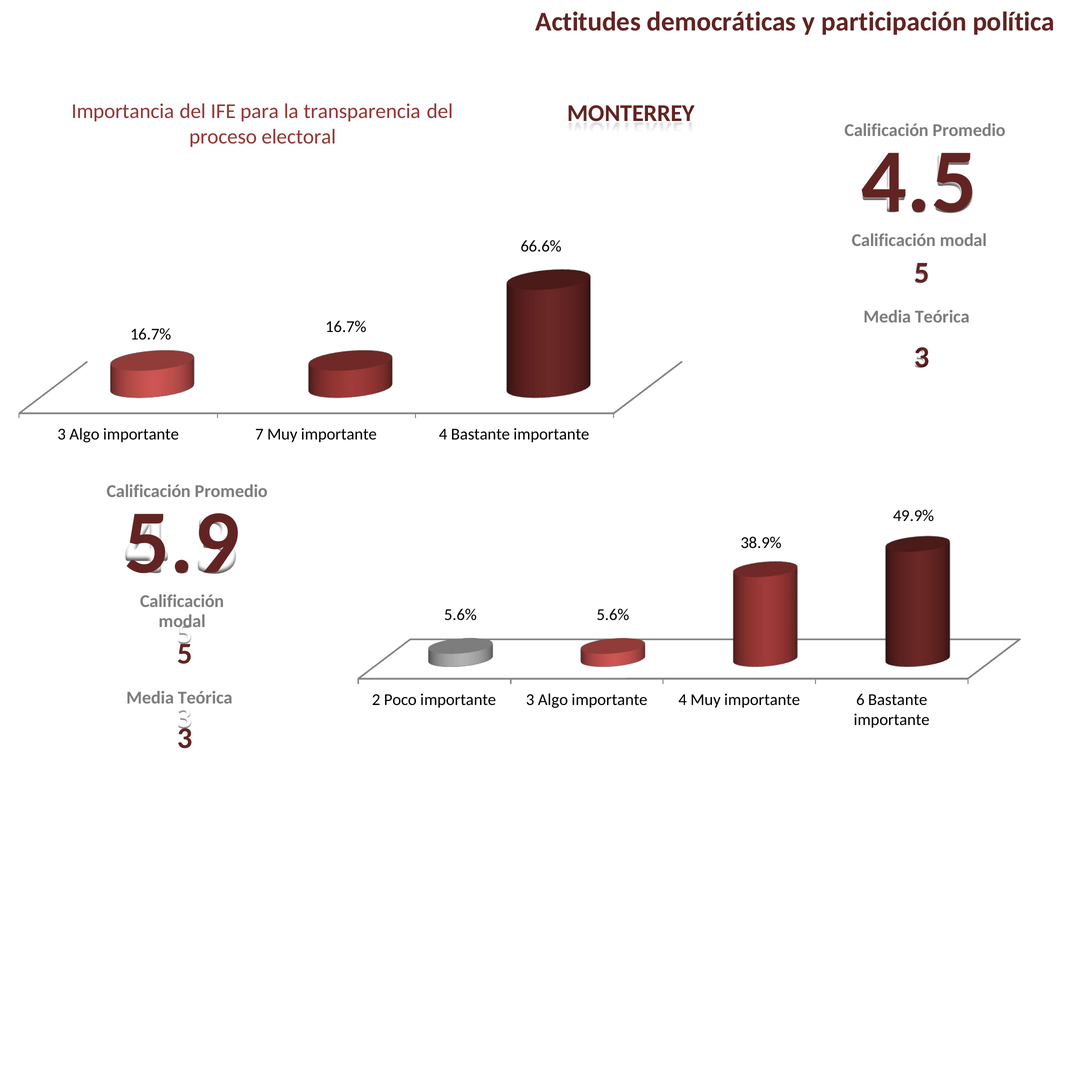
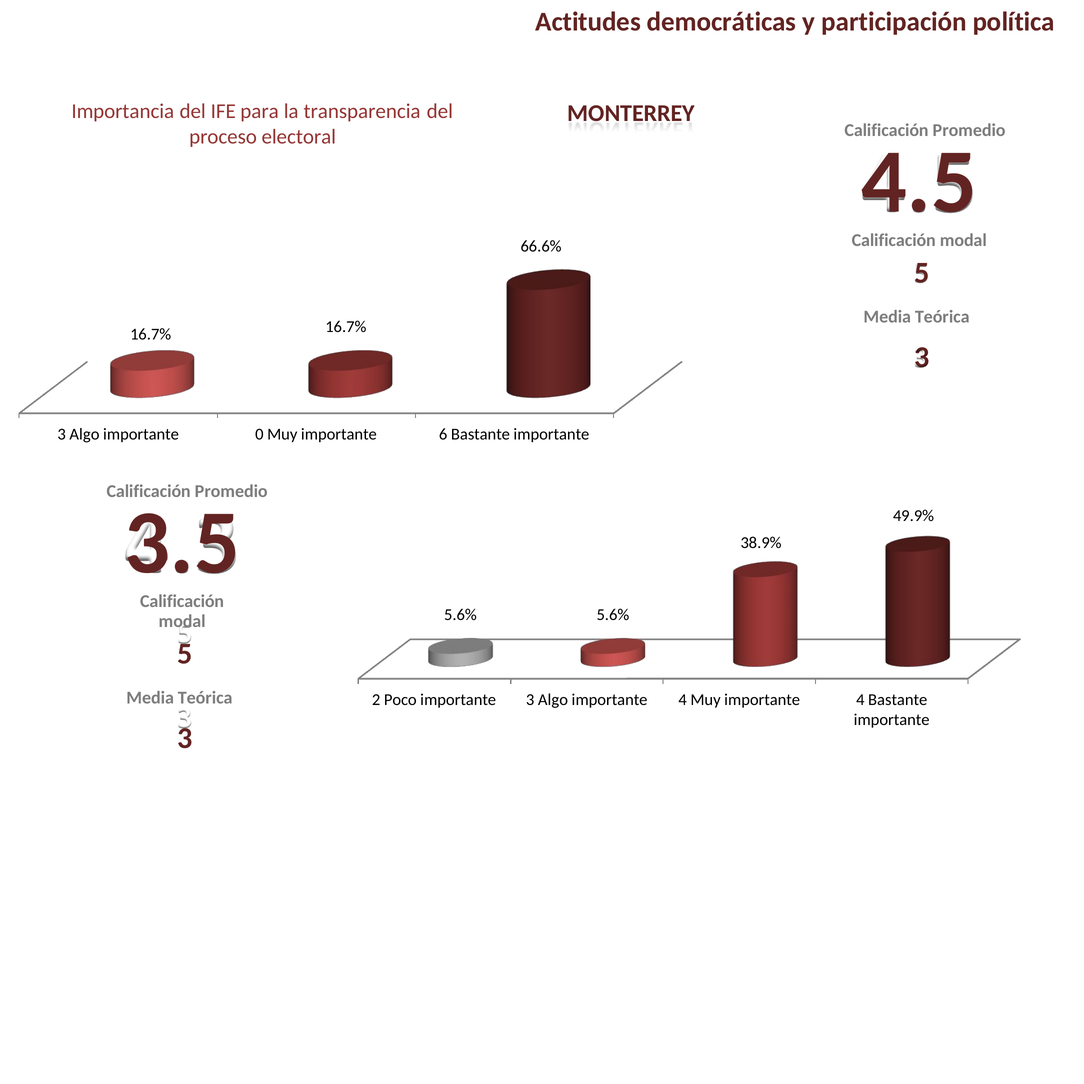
7: 7 -> 0
Muy importante 4: 4 -> 6
5.9: 5.9 -> 3.5
Muy importante 6: 6 -> 4
